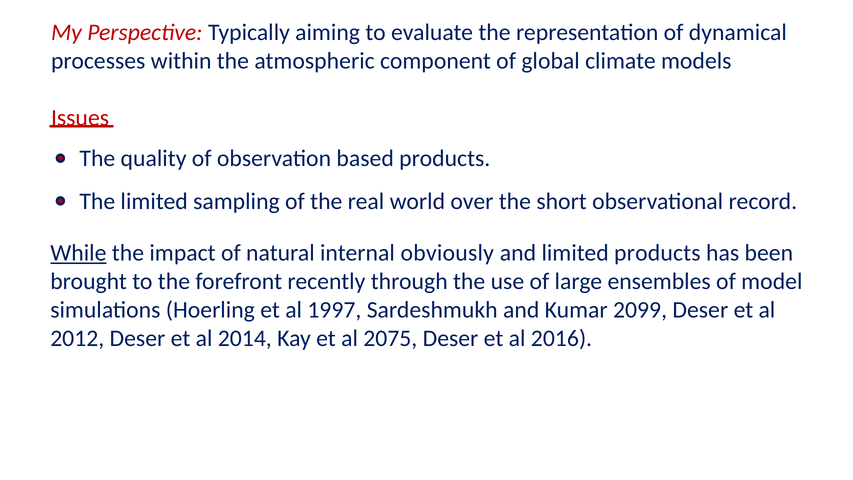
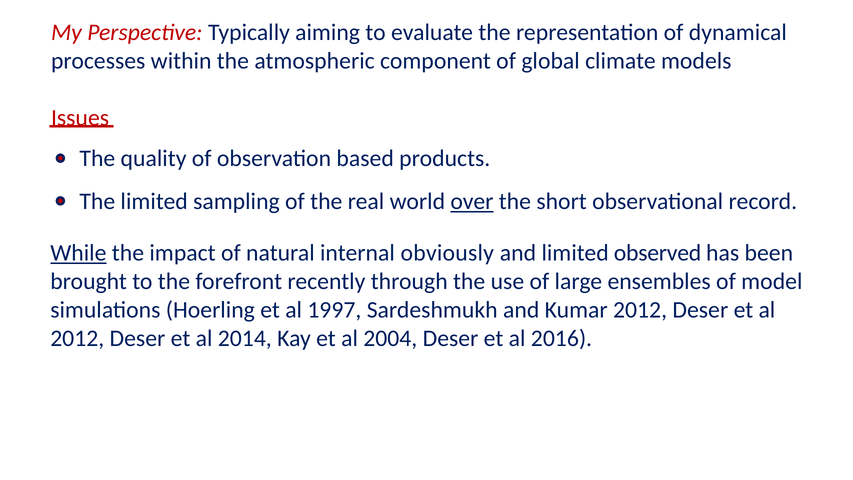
over underline: none -> present
limited products: products -> observed
Kumar 2099: 2099 -> 2012
2075: 2075 -> 2004
